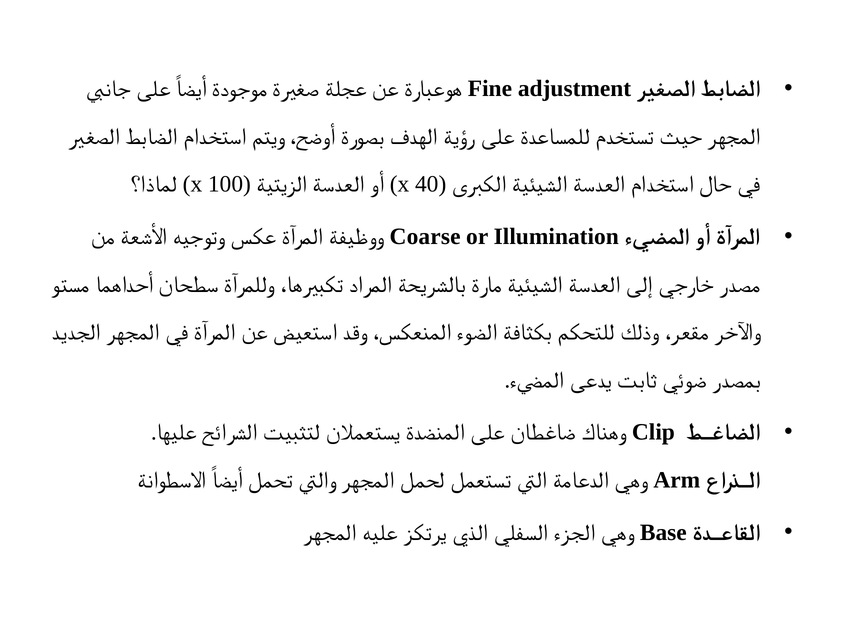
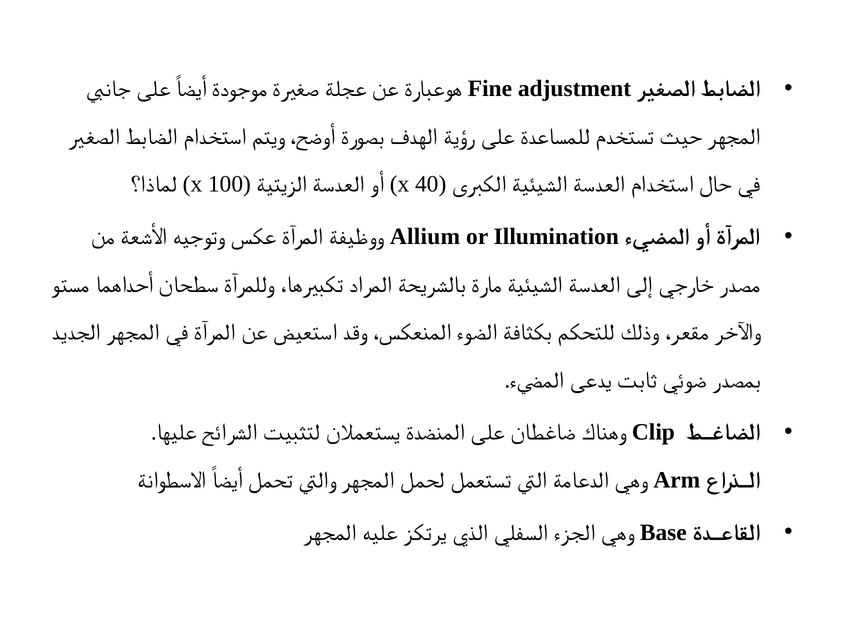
Coarse: Coarse -> Allium
